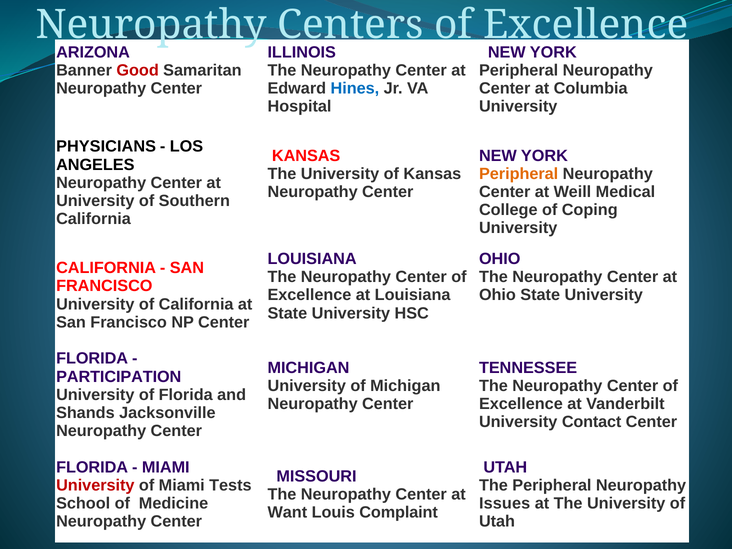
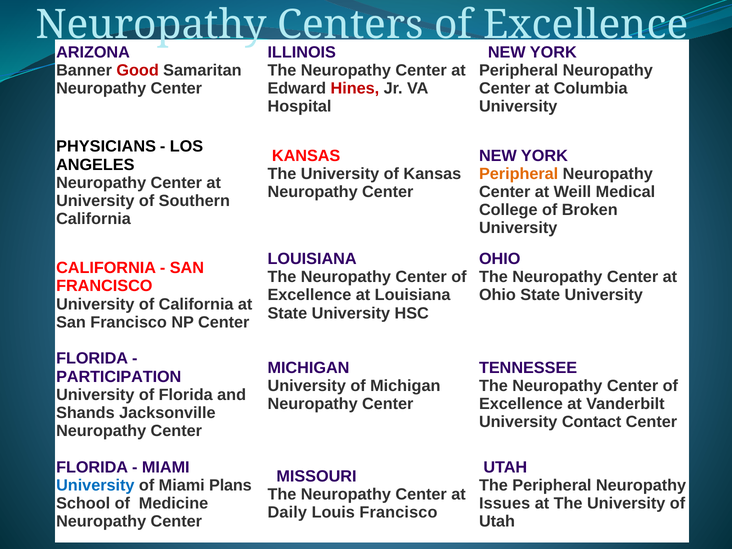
Hines colour: blue -> red
Coping: Coping -> Broken
University at (95, 485) colour: red -> blue
Tests: Tests -> Plans
Want: Want -> Daily
Louis Complaint: Complaint -> Francisco
